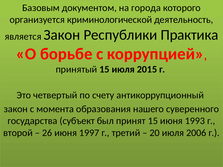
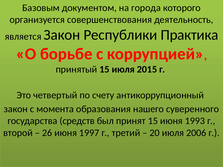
криминологической: криминологической -> совершенствования
субъект: субъект -> средств
